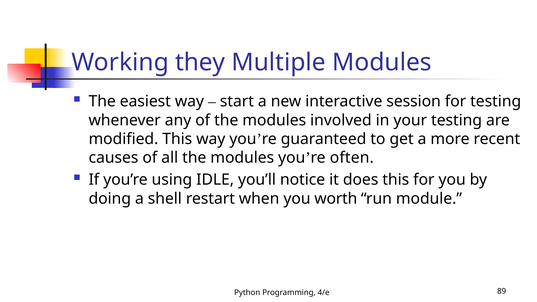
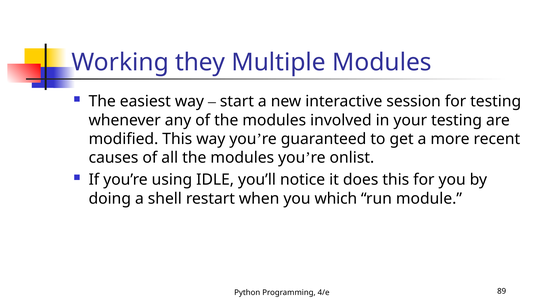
often: often -> onlist
worth: worth -> which
